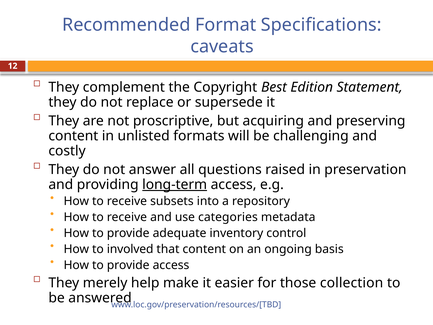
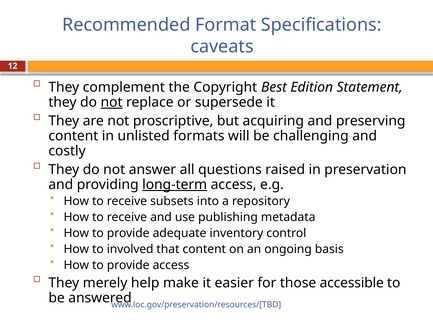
not at (112, 102) underline: none -> present
categories: categories -> publishing
collection: collection -> accessible
